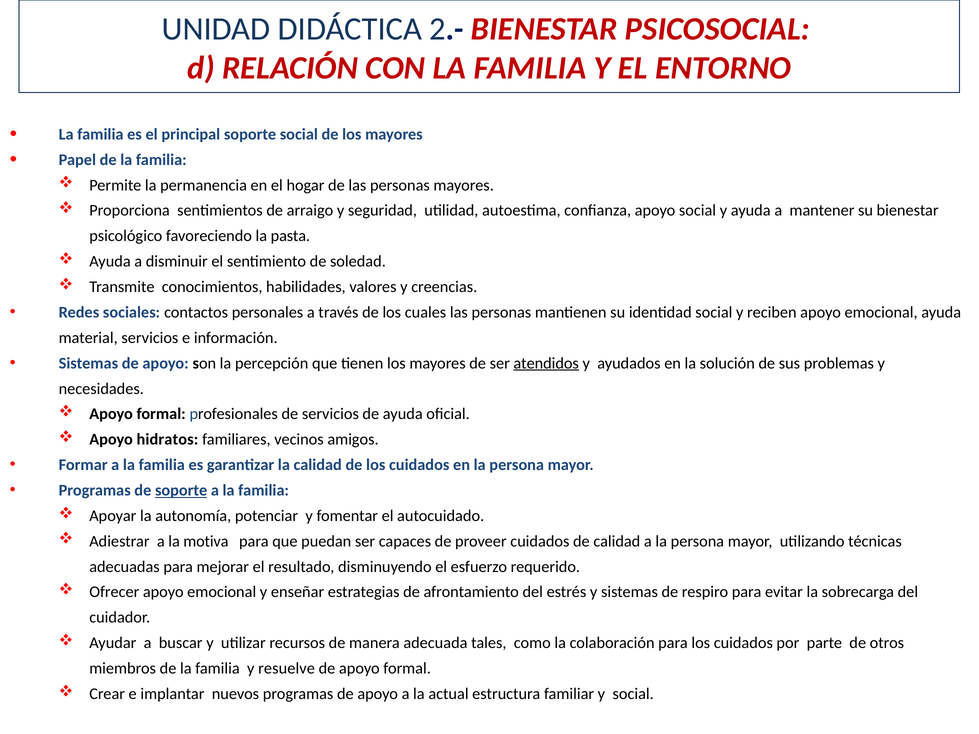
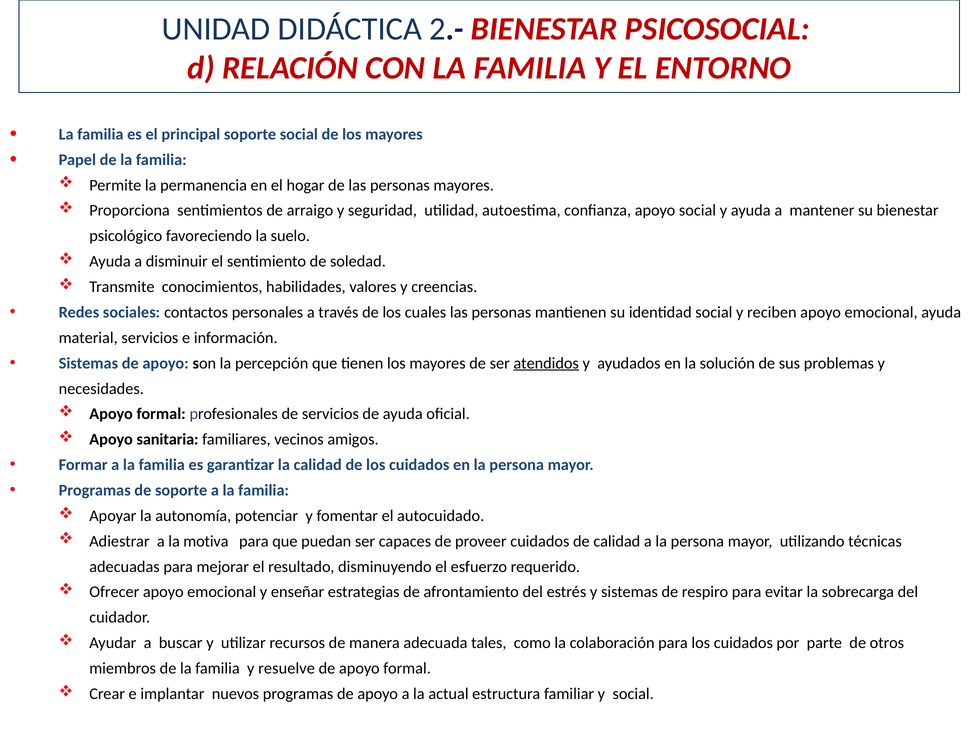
pasta: pasta -> suelo
hidratos: hidratos -> sanitaria
soporte at (181, 491) underline: present -> none
